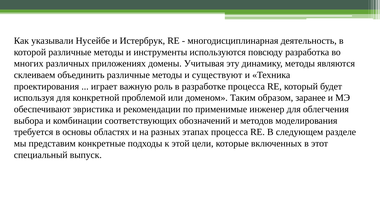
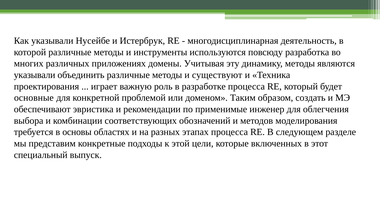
склеиваем at (35, 75): склеиваем -> указывали
используя: используя -> основные
заранее: заранее -> создать
